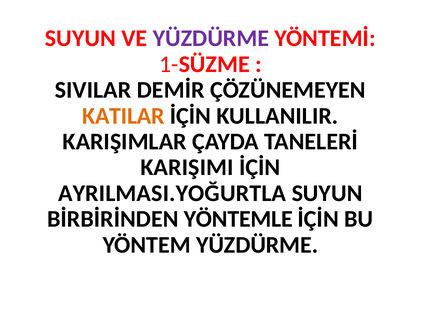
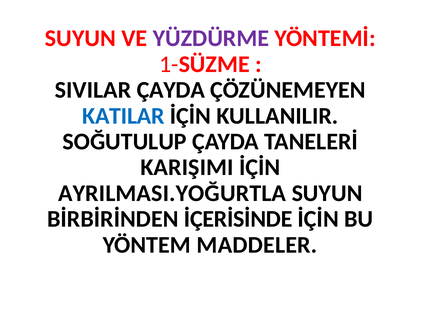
SIVILAR DEMİR: DEMİR -> ÇAYDA
KATILAR colour: orange -> blue
KARIŞIMLAR: KARIŞIMLAR -> SOĞUTULUP
YÖNTEMLE: YÖNTEMLE -> İÇERİSİNDE
YÖNTEM YÜZDÜRME: YÜZDÜRME -> MADDELER
